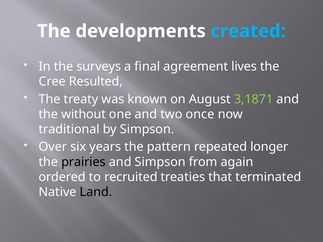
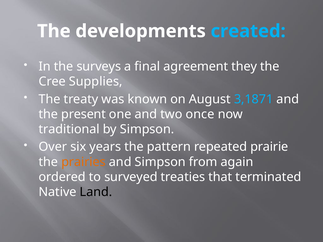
lives: lives -> they
Resulted: Resulted -> Supplies
3,1871 colour: light green -> light blue
without: without -> present
longer: longer -> prairie
prairies colour: black -> orange
recruited: recruited -> surveyed
